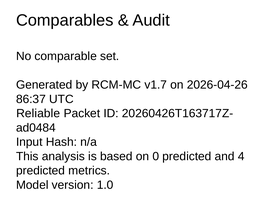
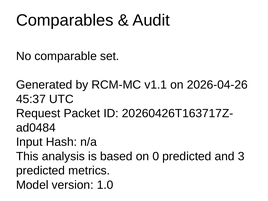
v1.7: v1.7 -> v1.1
86:37: 86:37 -> 45:37
Reliable: Reliable -> Request
4: 4 -> 3
